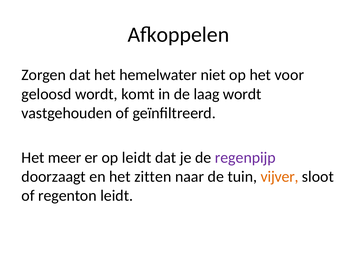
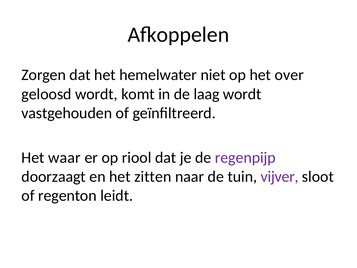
voor: voor -> over
meer: meer -> waar
op leidt: leidt -> riool
vijver colour: orange -> purple
